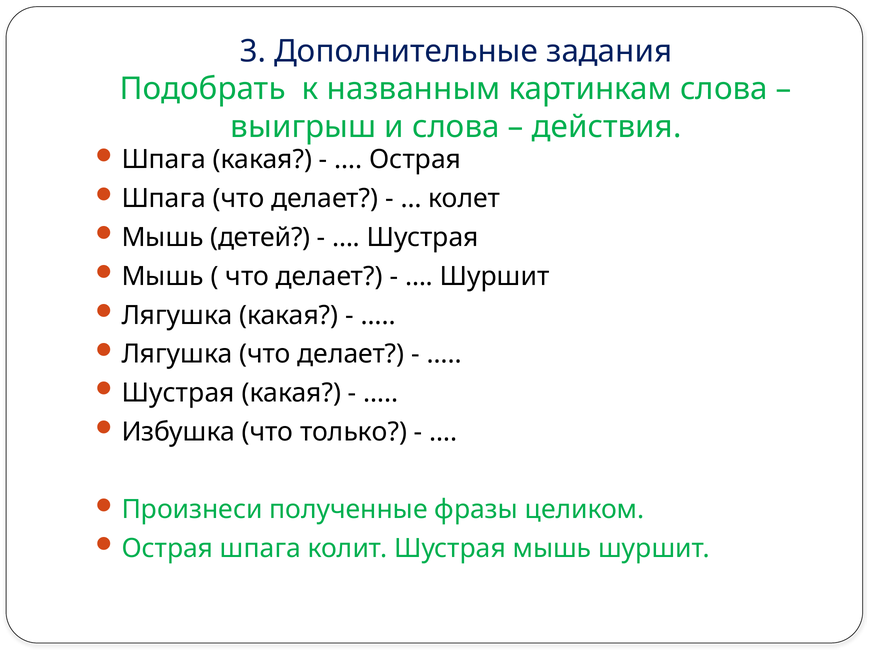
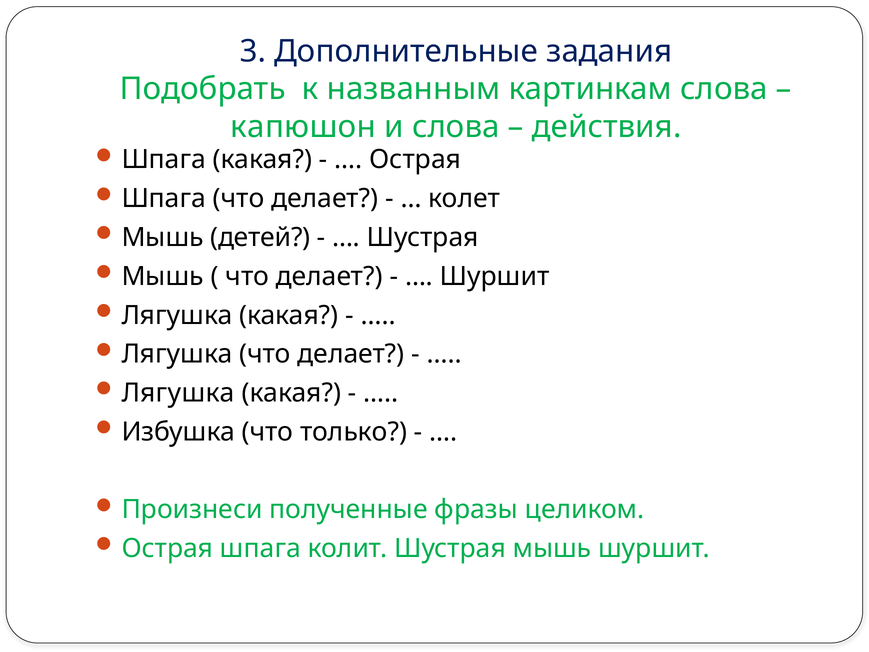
выигрыш: выигрыш -> капюшон
Шустрая at (178, 393): Шустрая -> Лягушка
